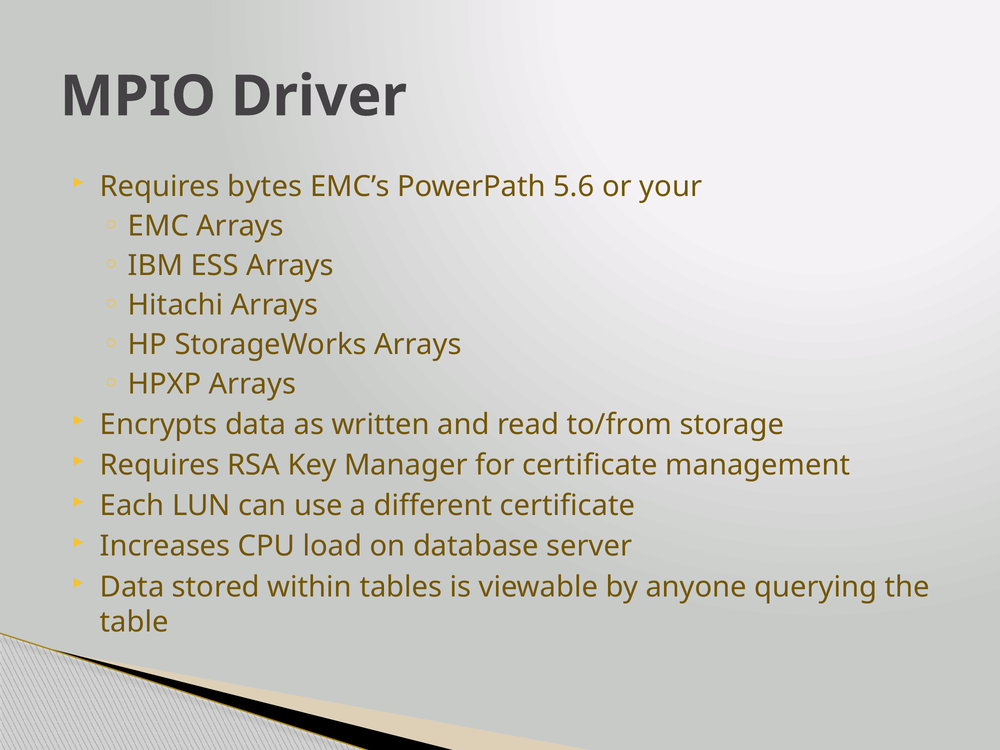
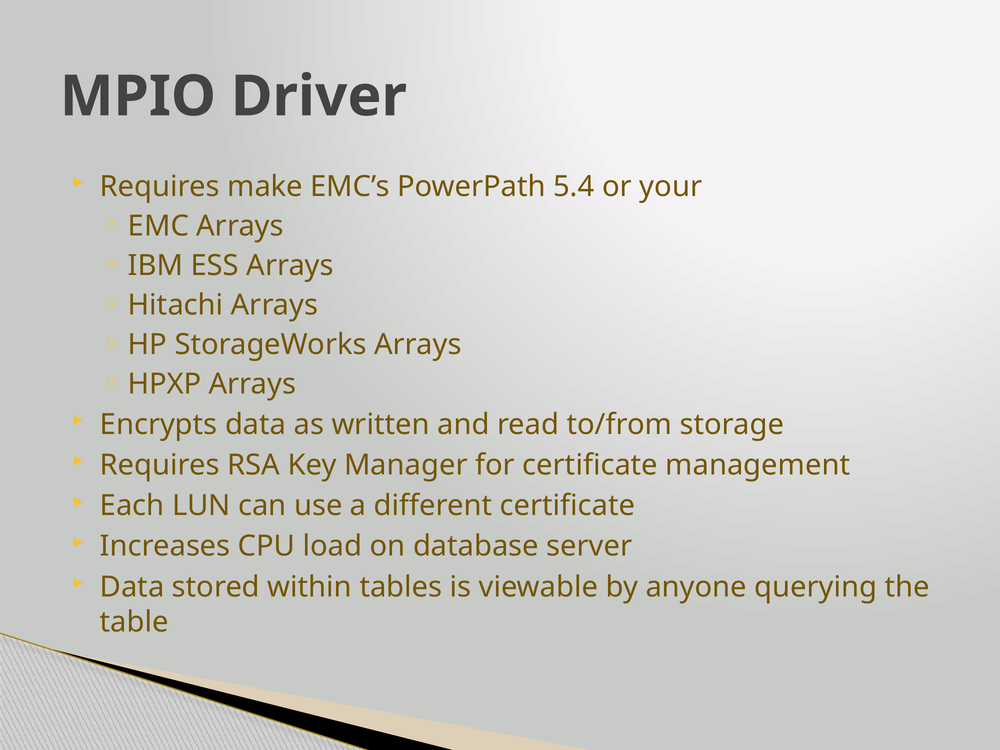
bytes: bytes -> make
5.6: 5.6 -> 5.4
